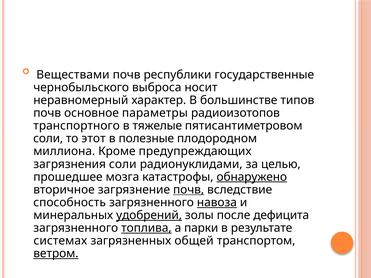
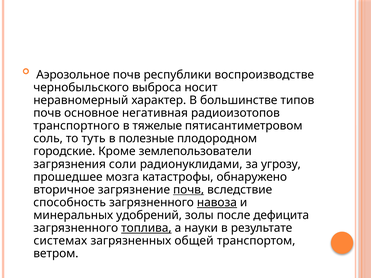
Веществами: Веществами -> Аэрозольное
государственные: государственные -> воспроизводстве
параметры: параметры -> негативная
соли at (48, 139): соли -> соль
этот: этот -> туть
миллиона: миллиона -> городские
предупреждающих: предупреждающих -> землепользователи
целью: целью -> угрозу
обнаружено underline: present -> none
удобрений underline: present -> none
парки: парки -> науки
ветром underline: present -> none
